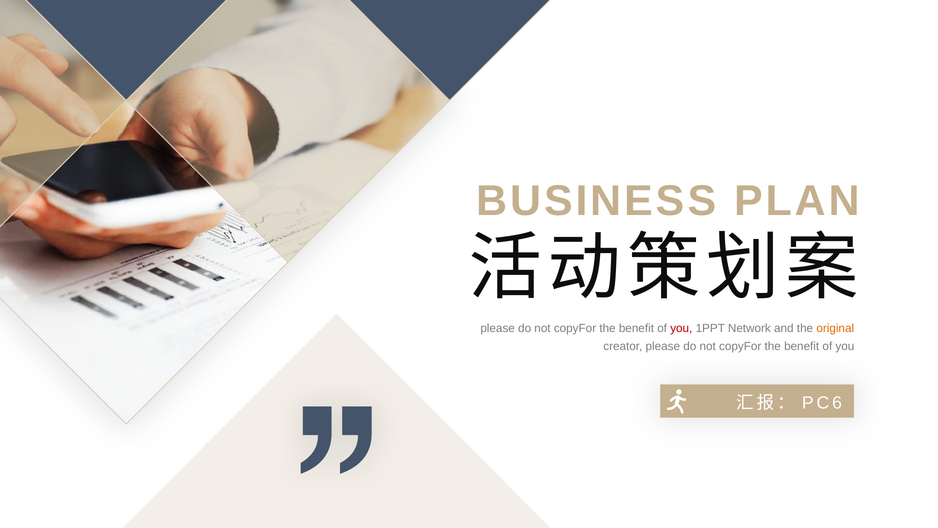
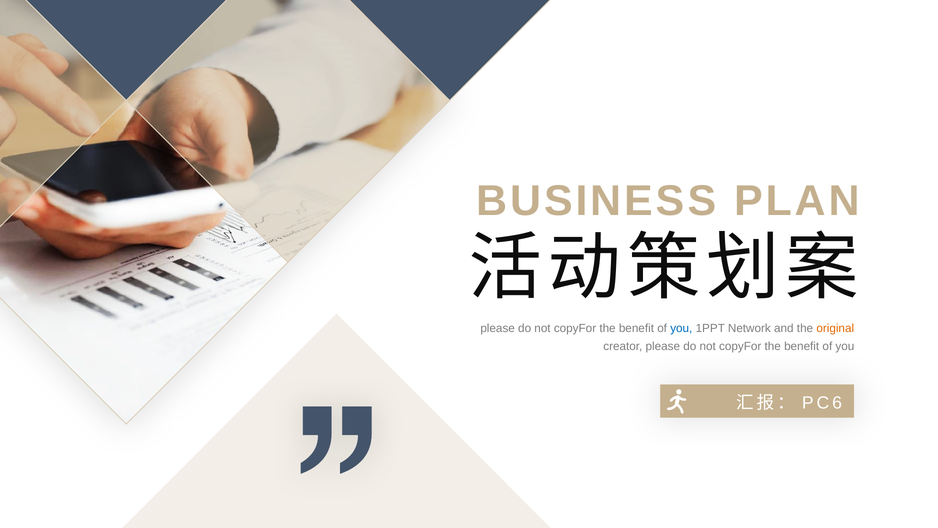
you at (681, 328) colour: red -> blue
